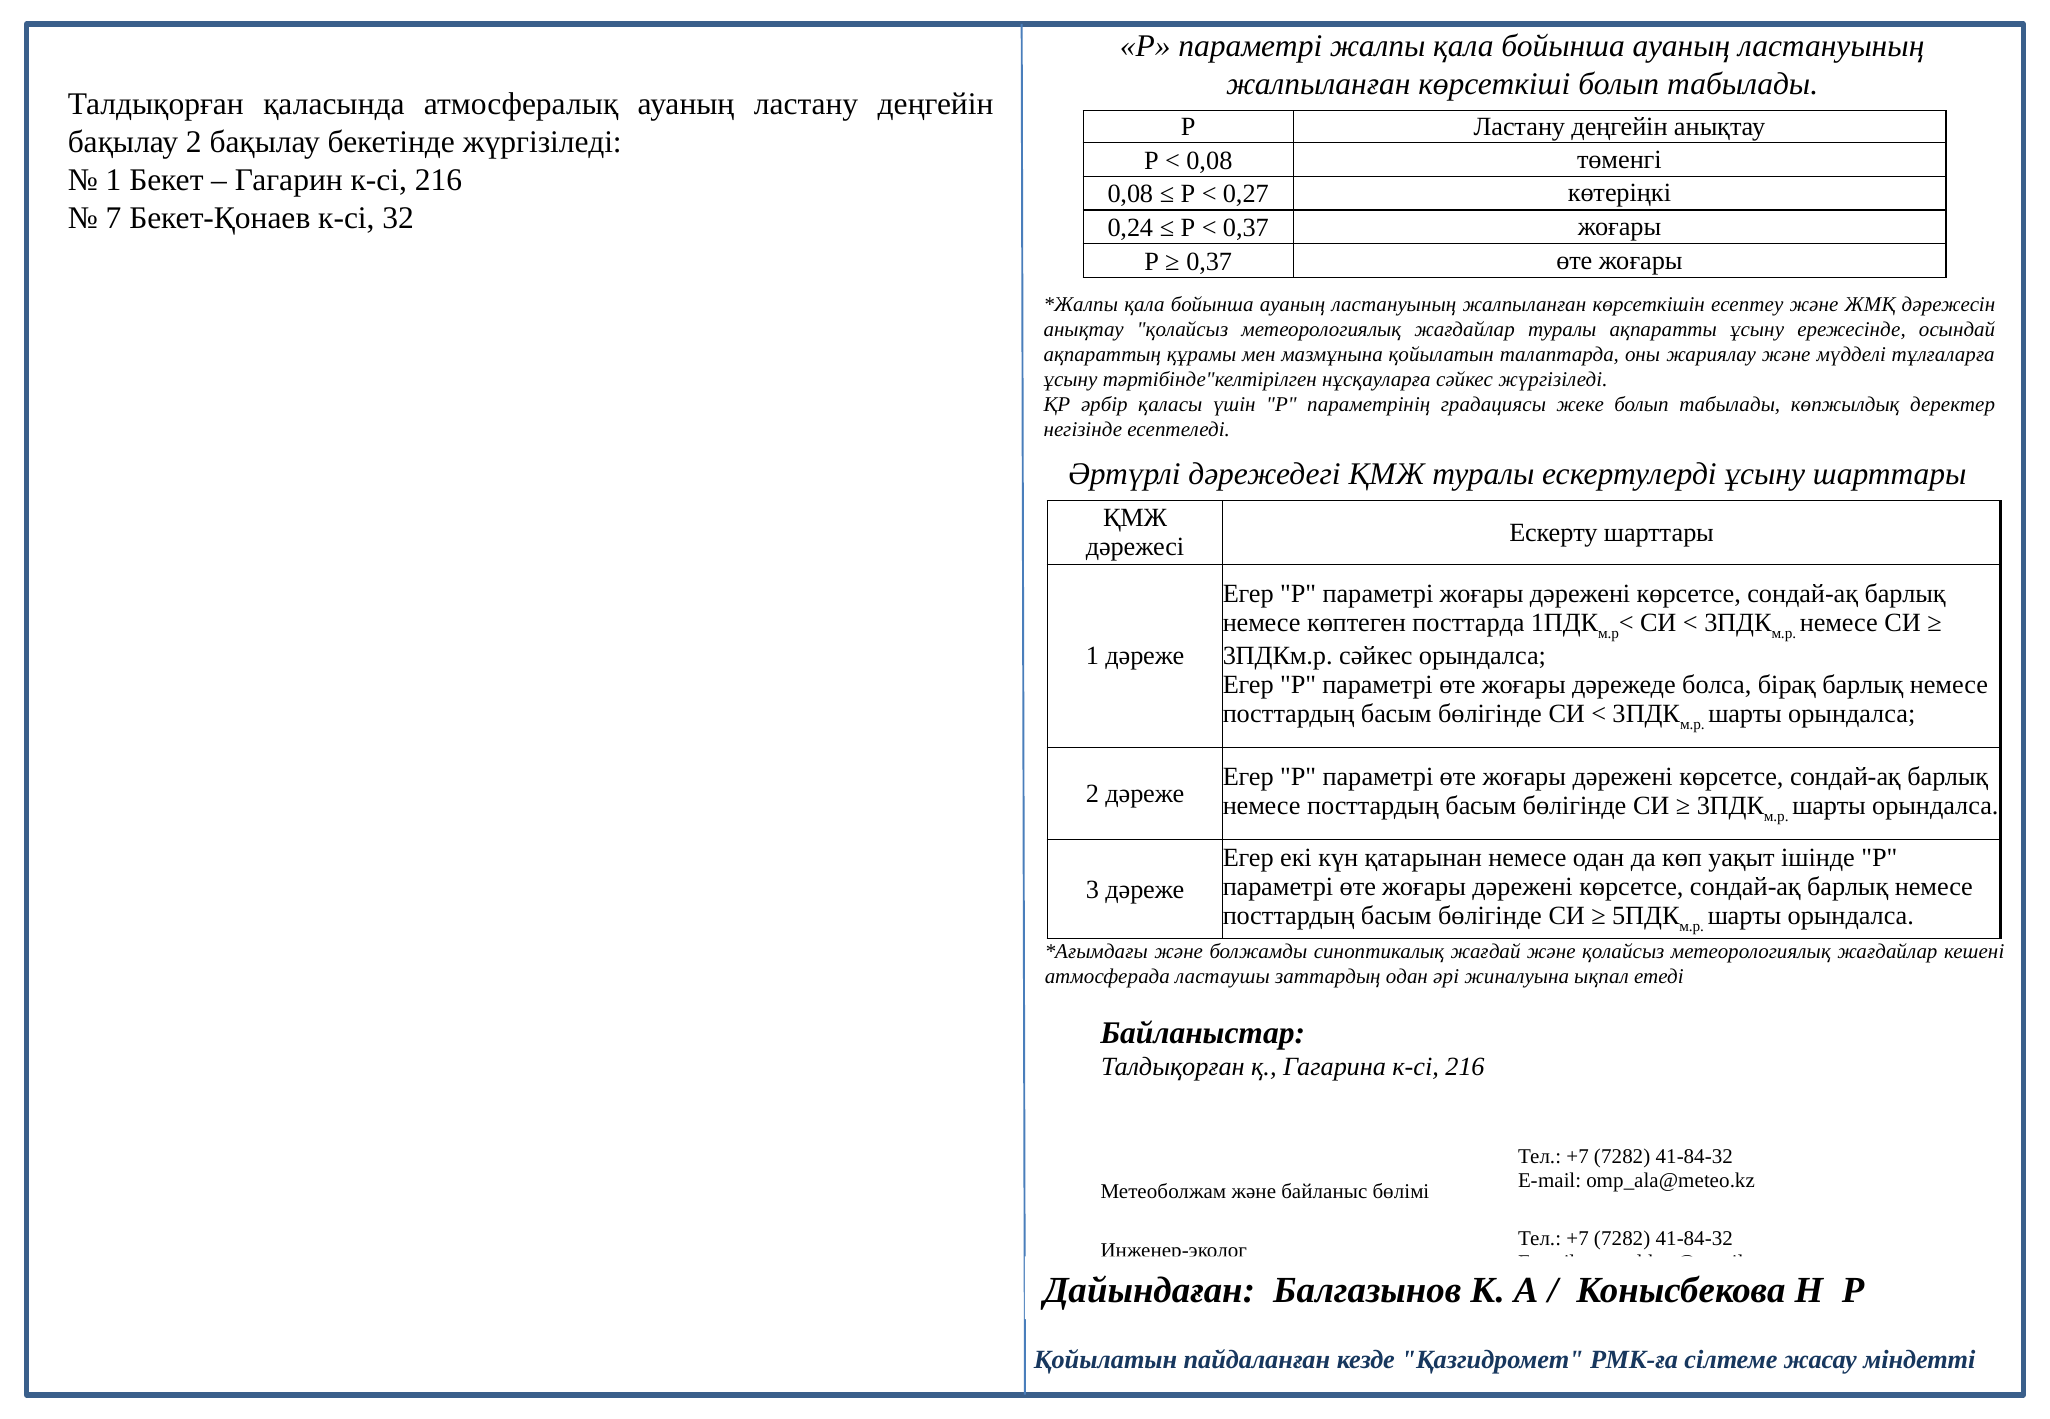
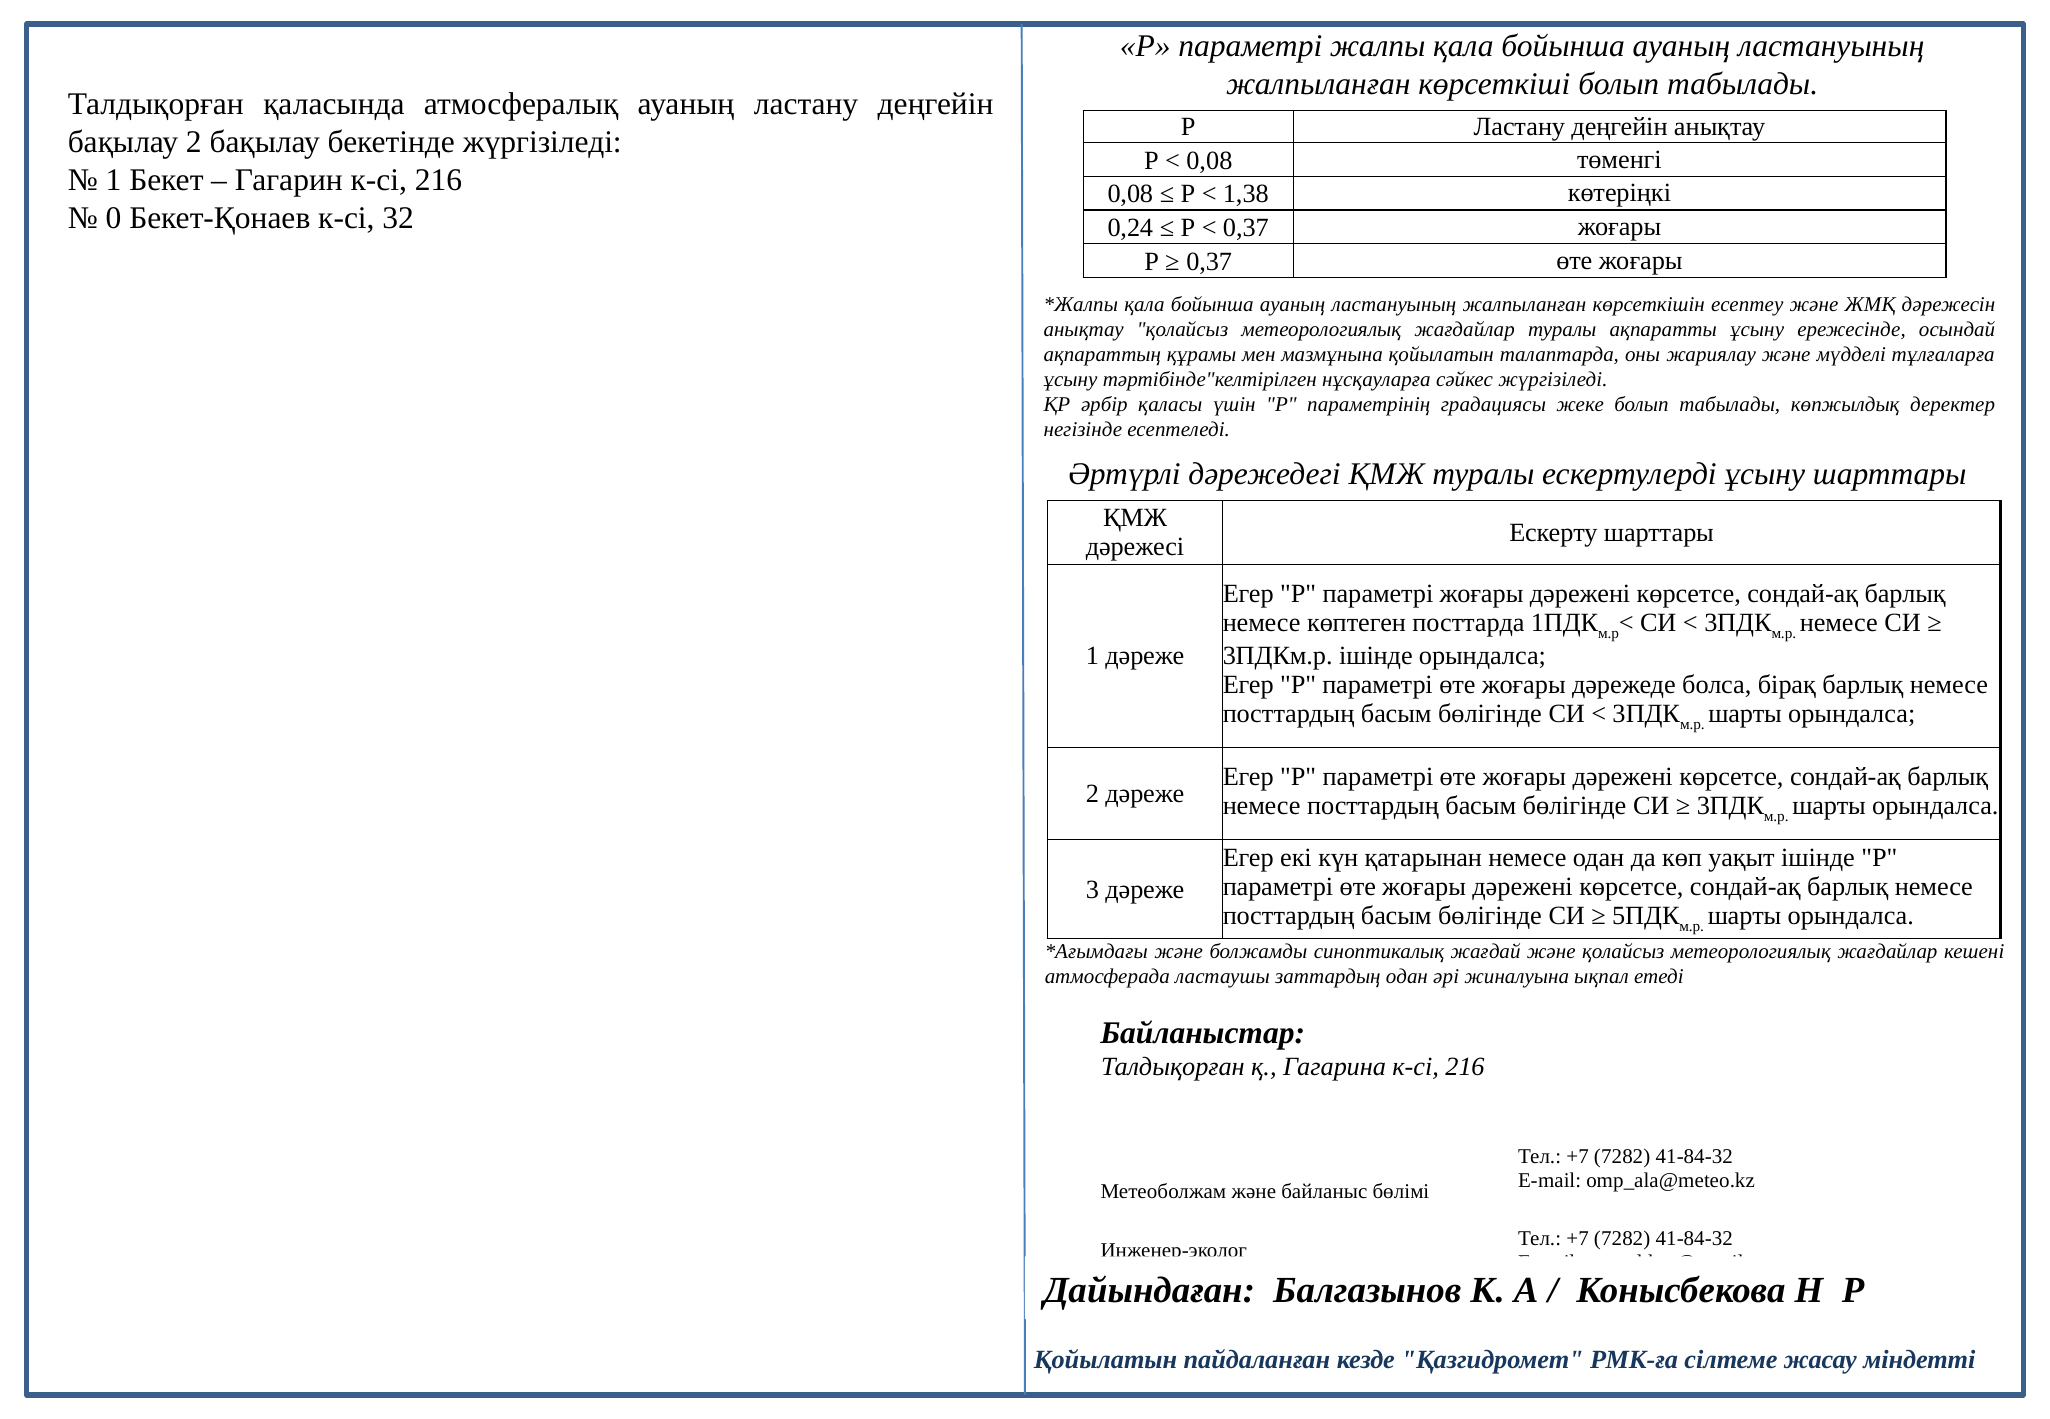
0,27: 0,27 -> 1,38
7: 7 -> 0
3ПДКм.р сәйкес: сәйкес -> ішінде
